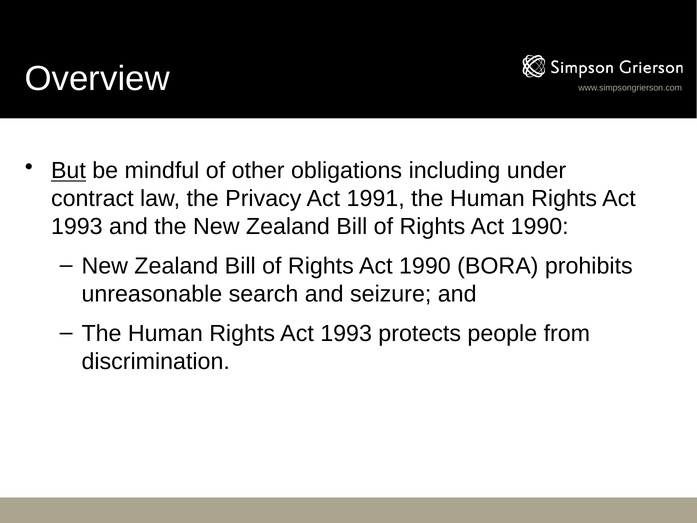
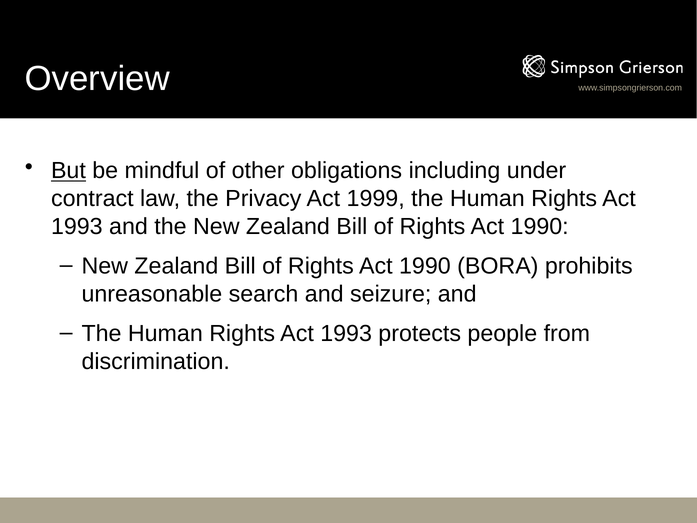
1991: 1991 -> 1999
